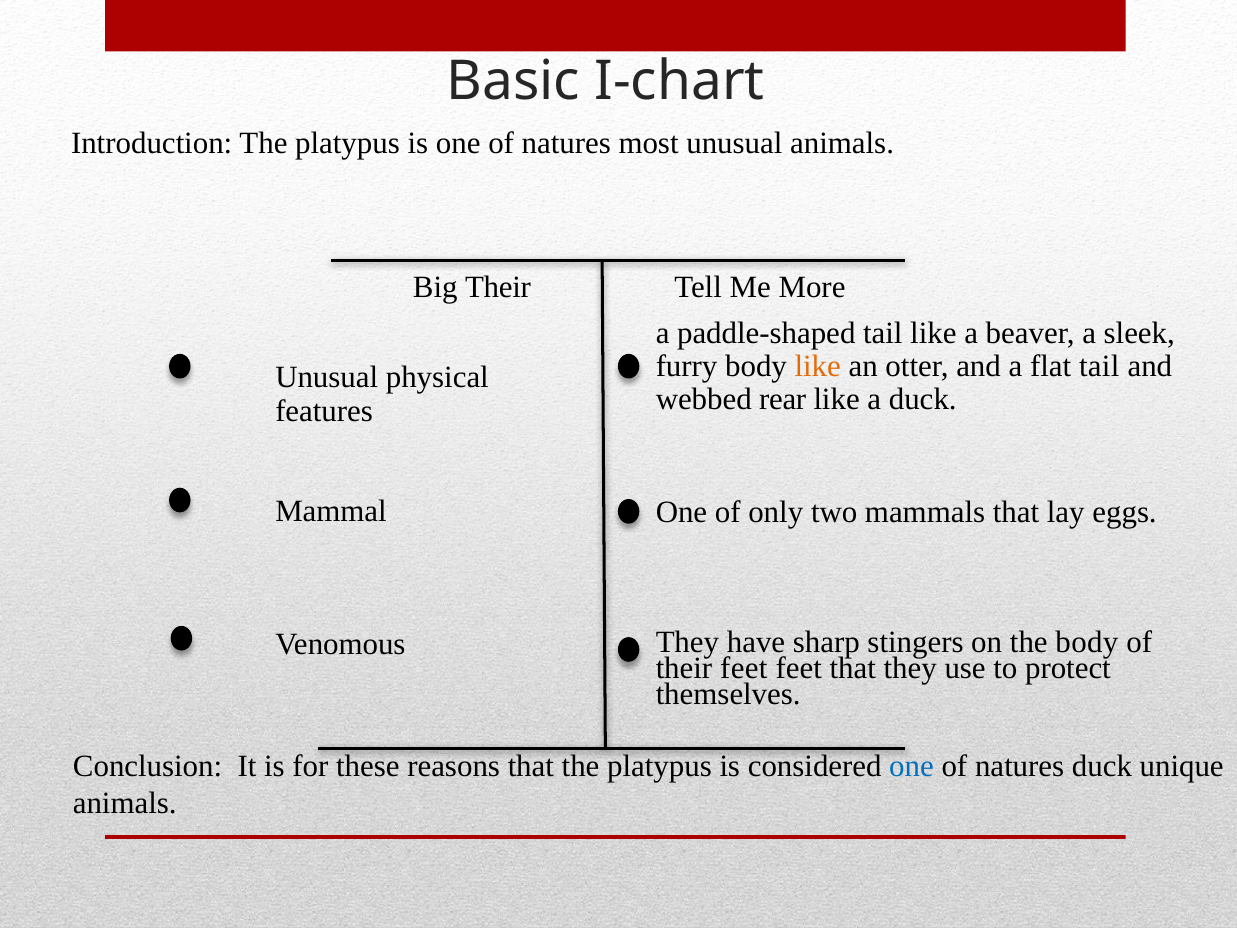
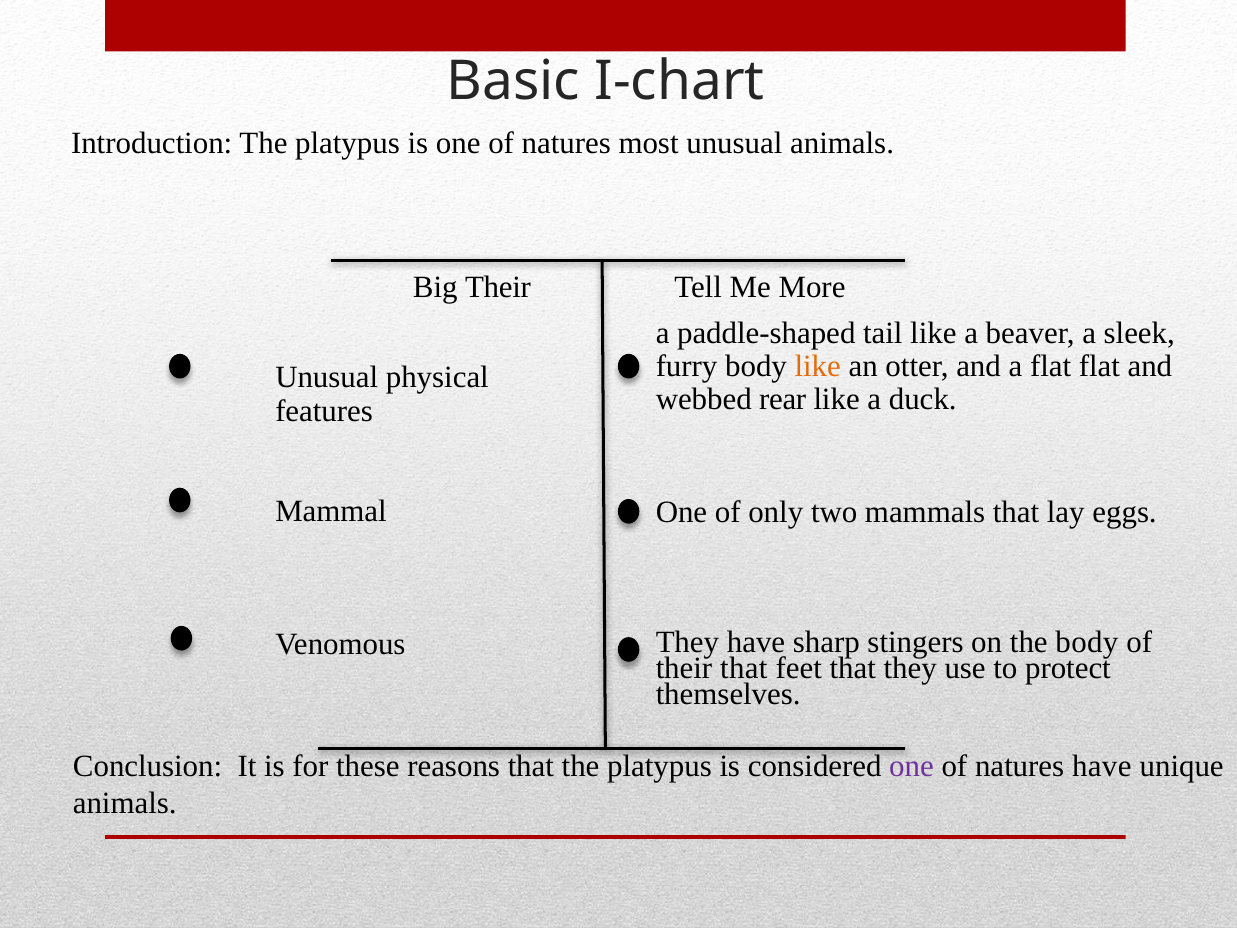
flat tail: tail -> flat
their feet: feet -> that
one at (912, 766) colour: blue -> purple
natures duck: duck -> have
